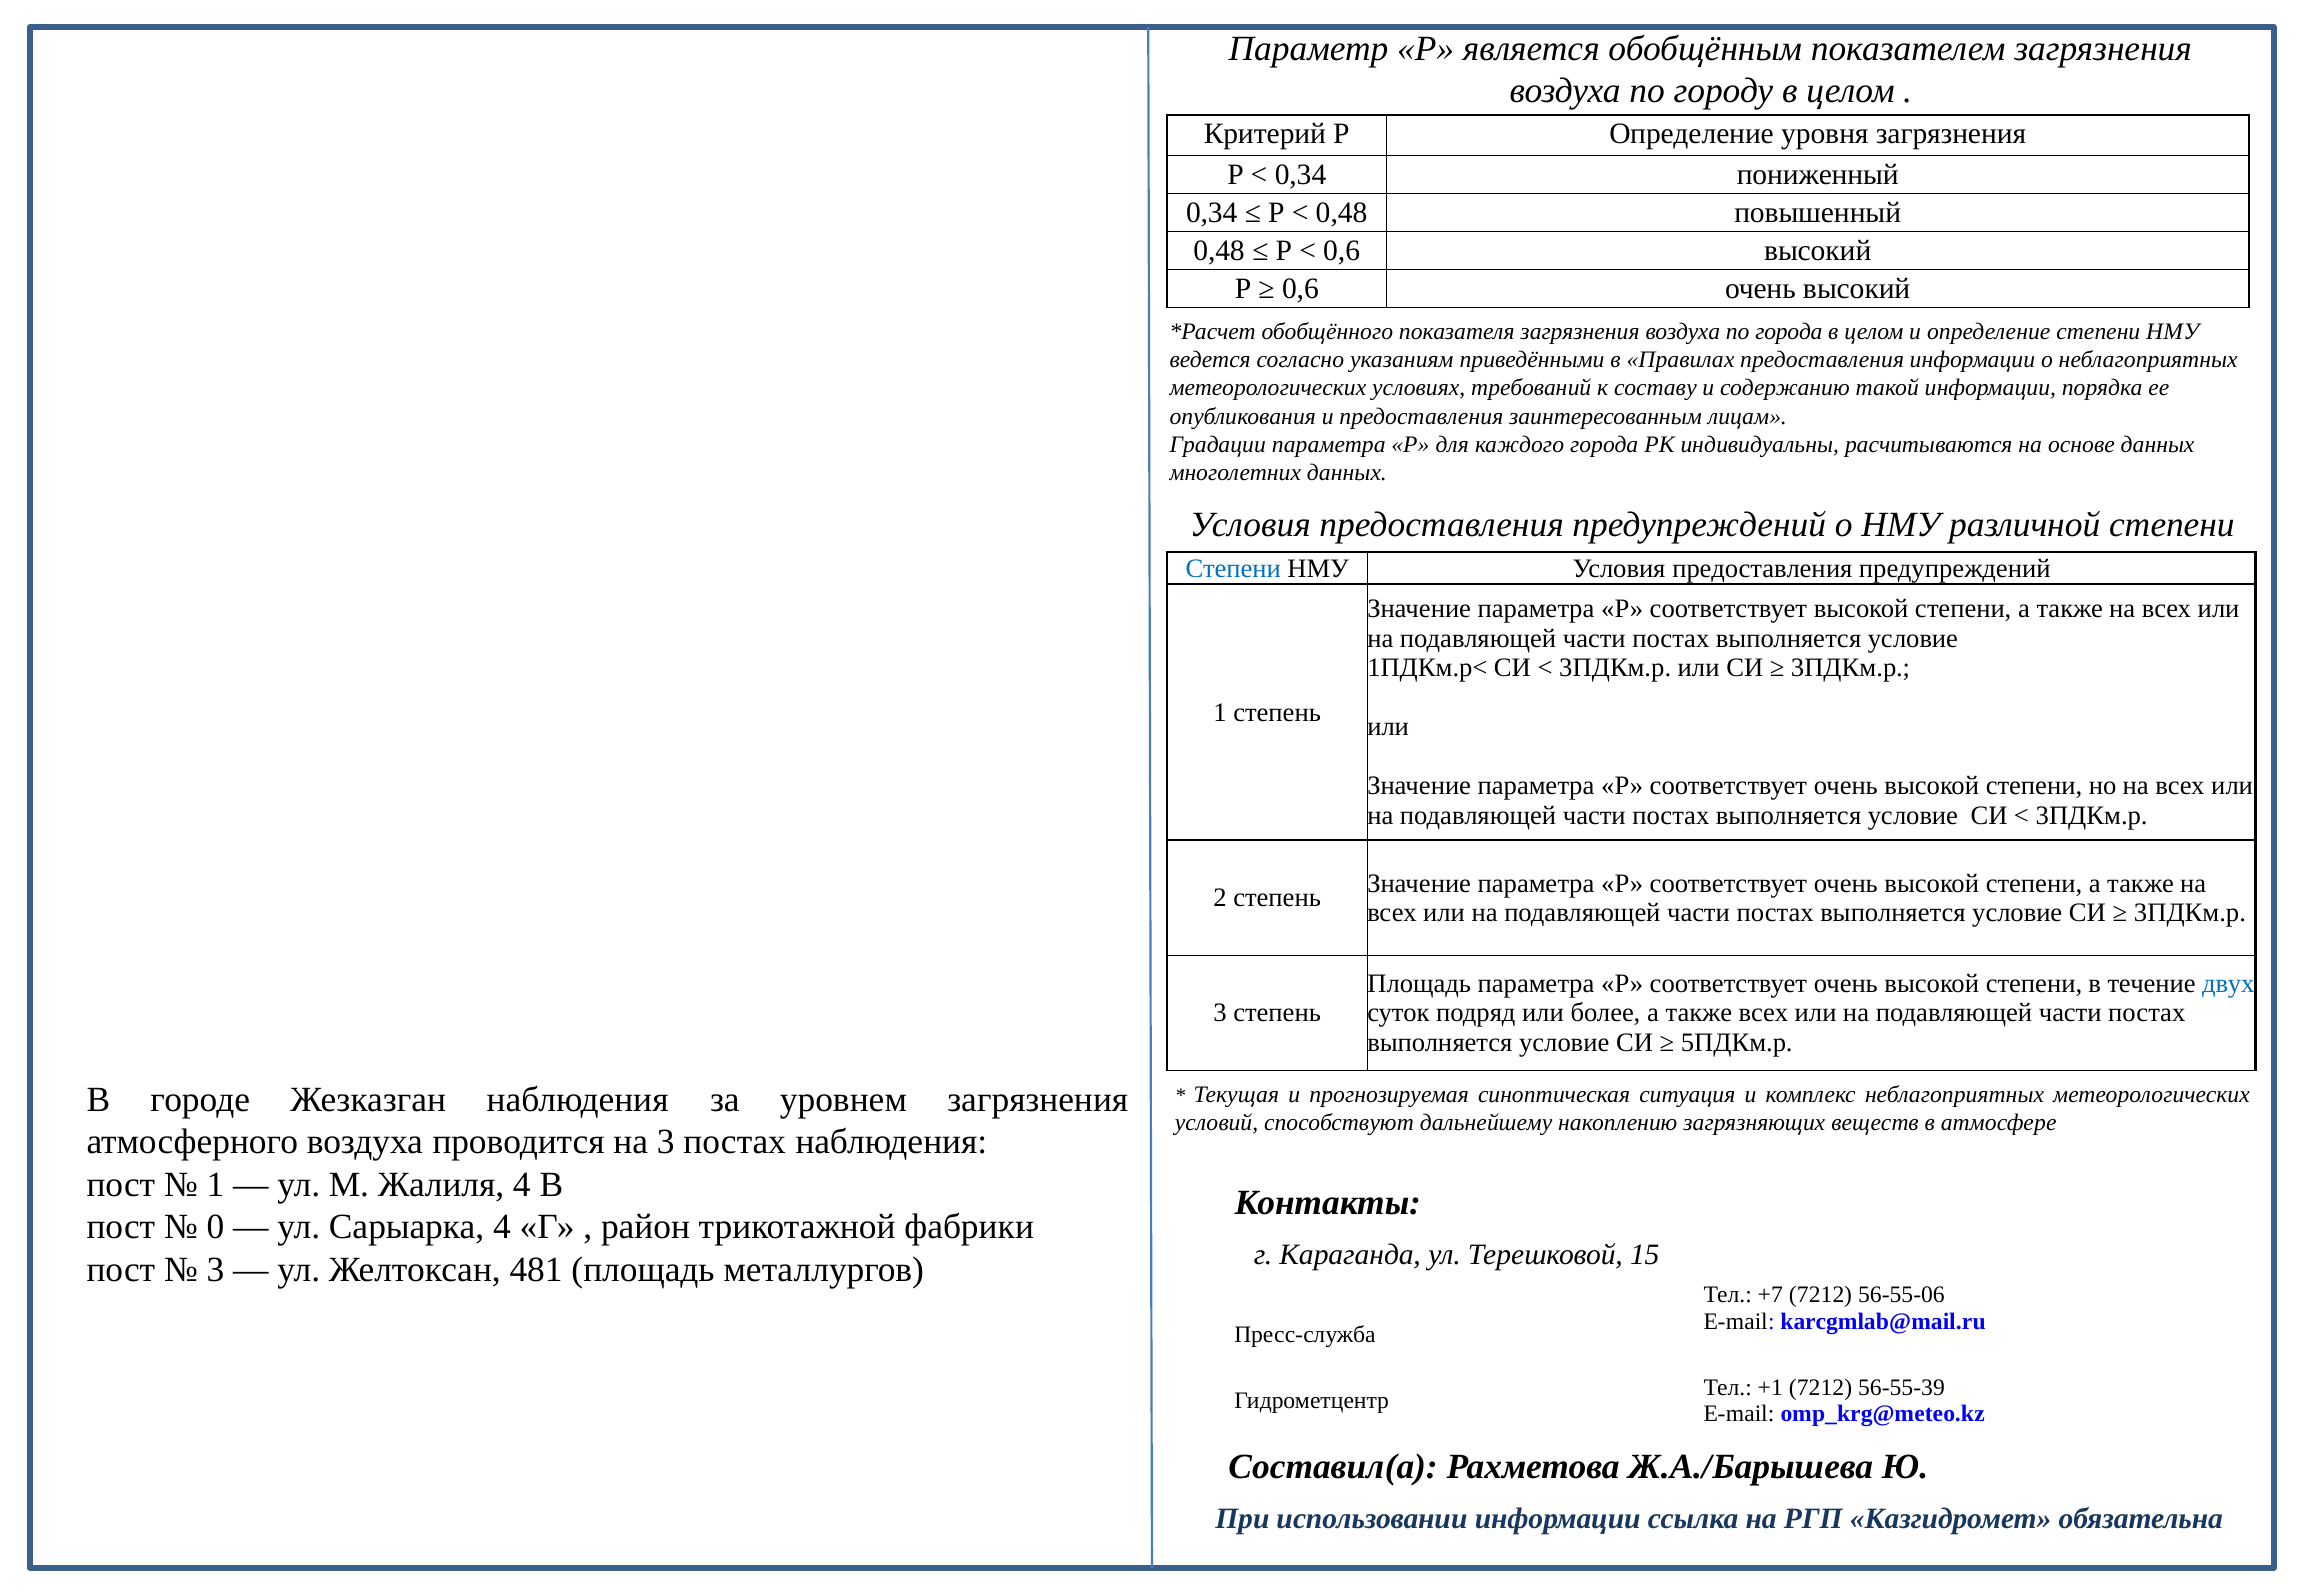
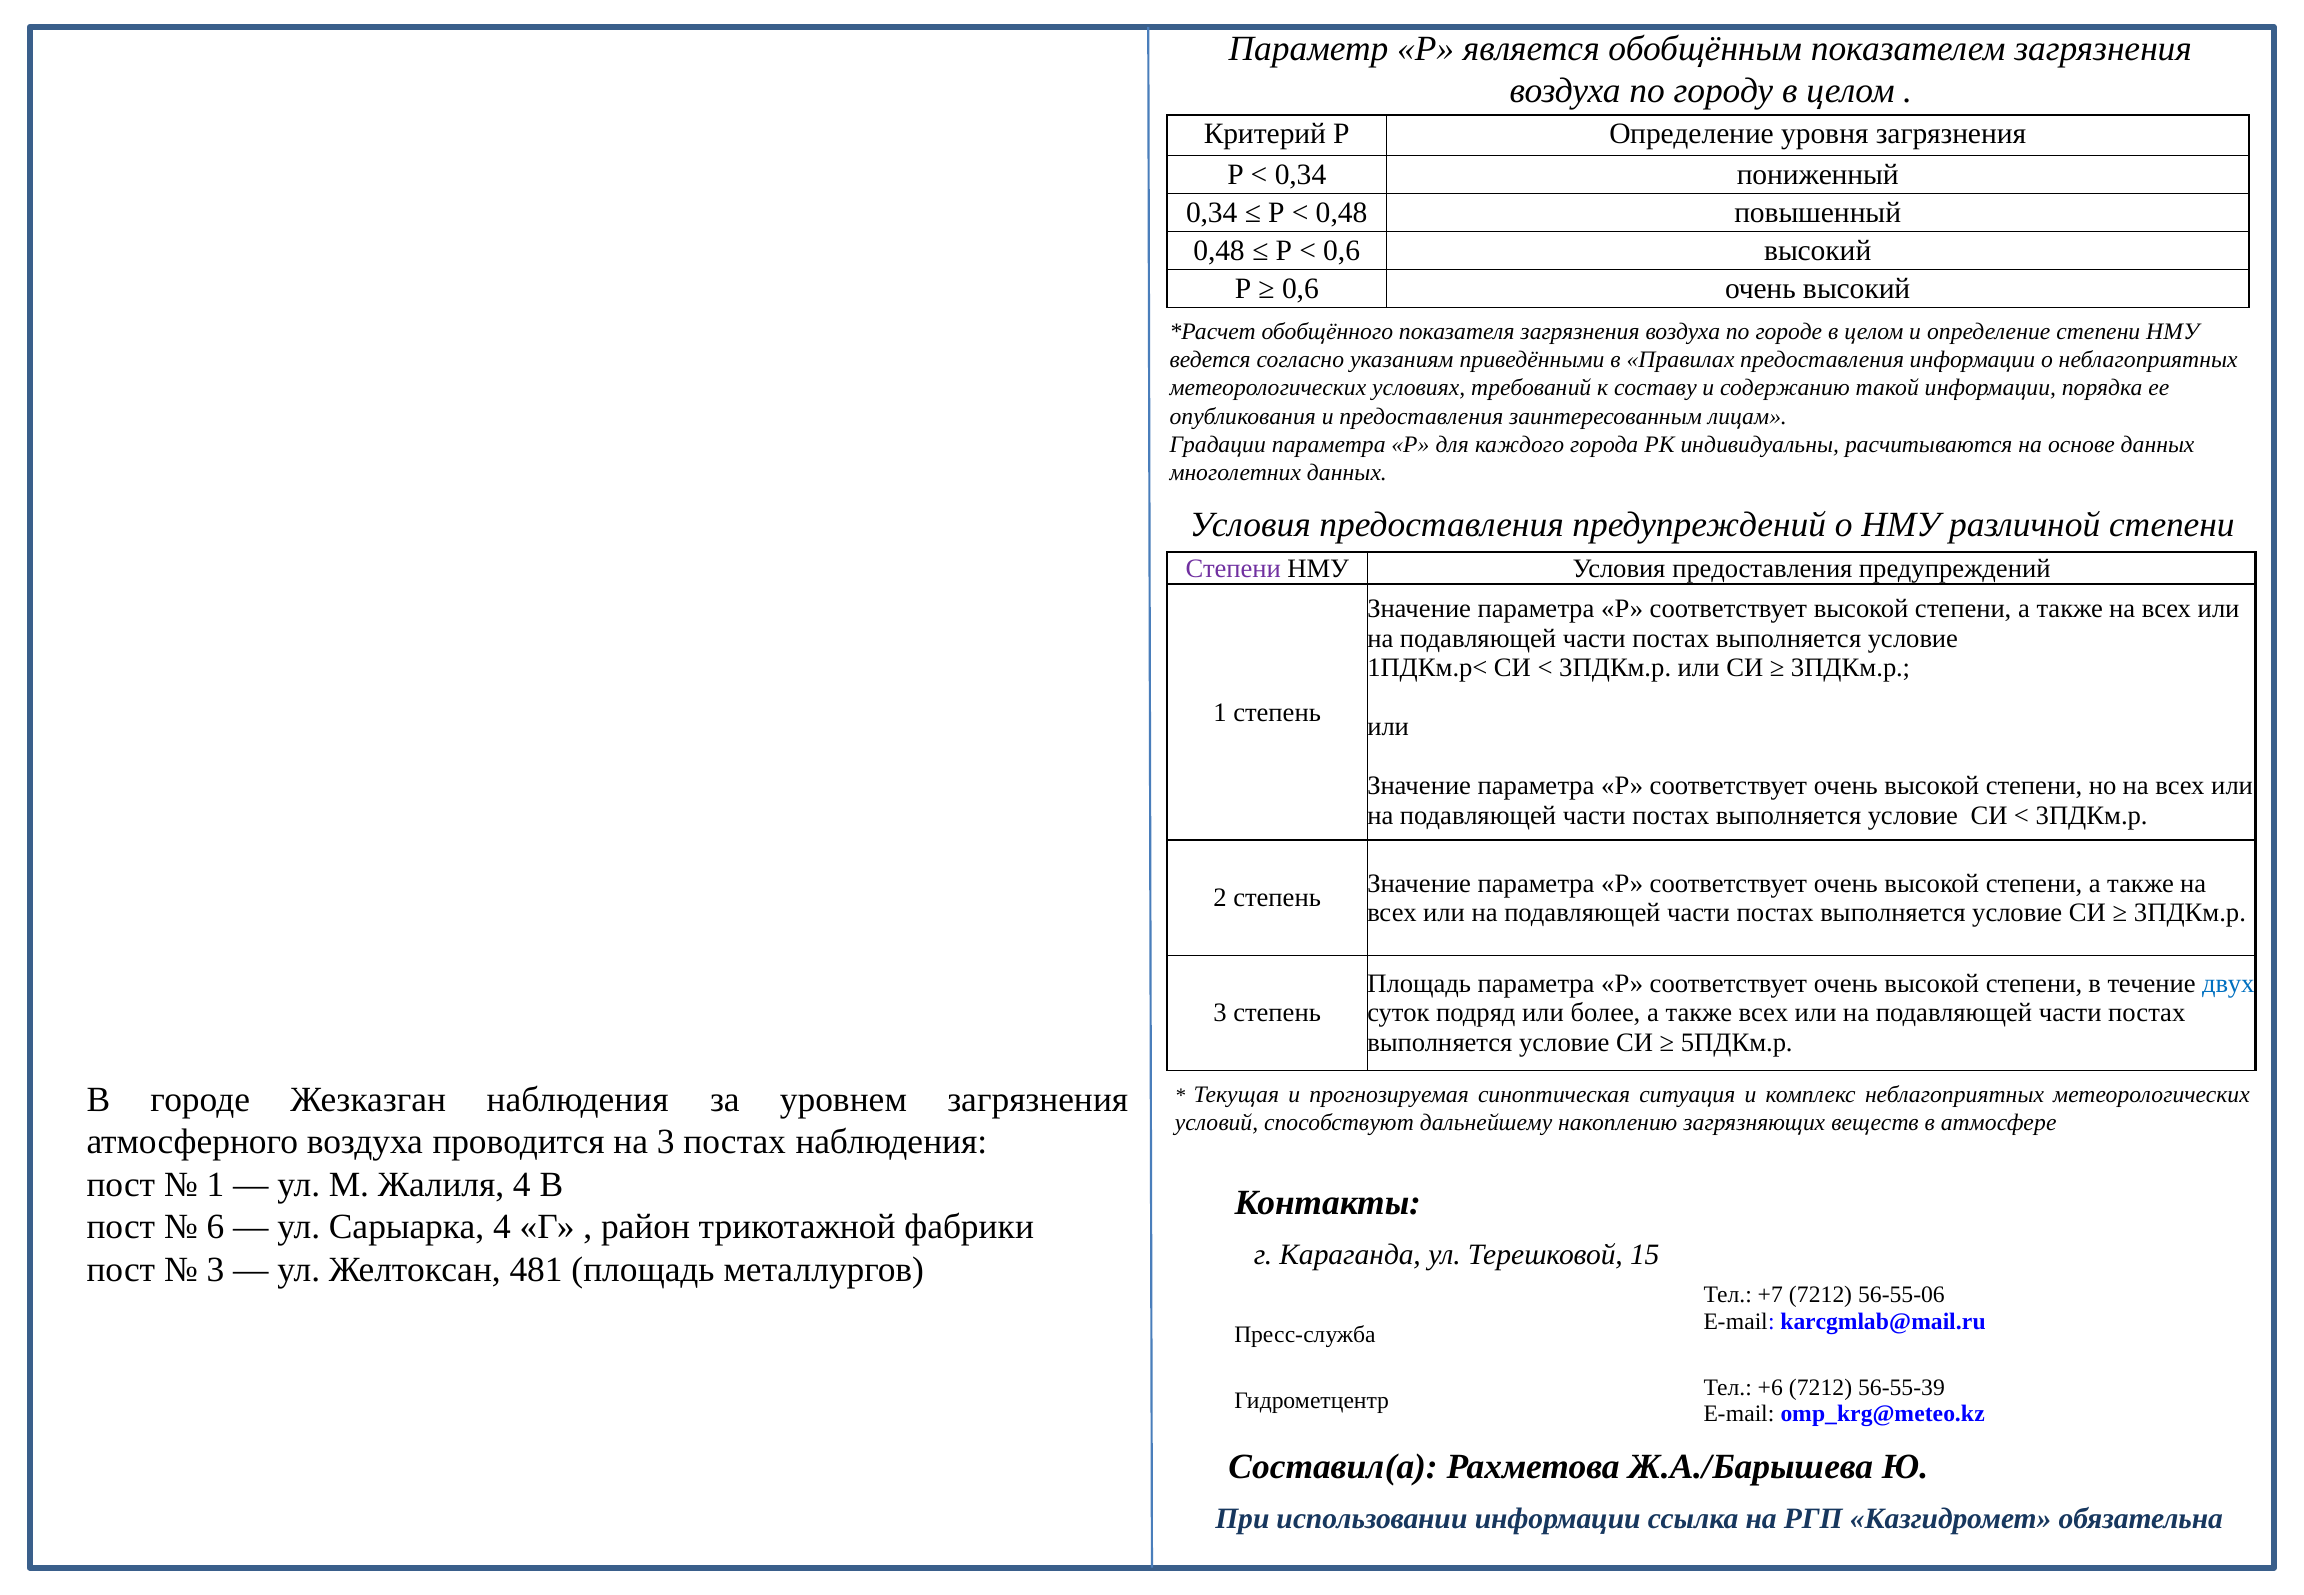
по города: города -> городе
Степени at (1233, 568) colour: blue -> purple
0: 0 -> 6
+1: +1 -> +6
